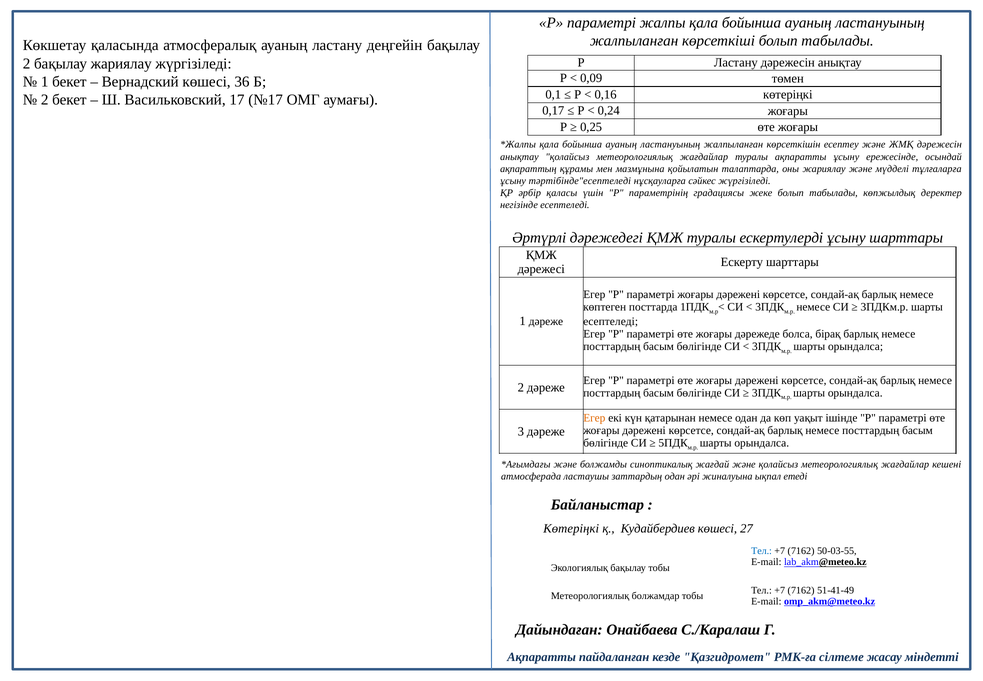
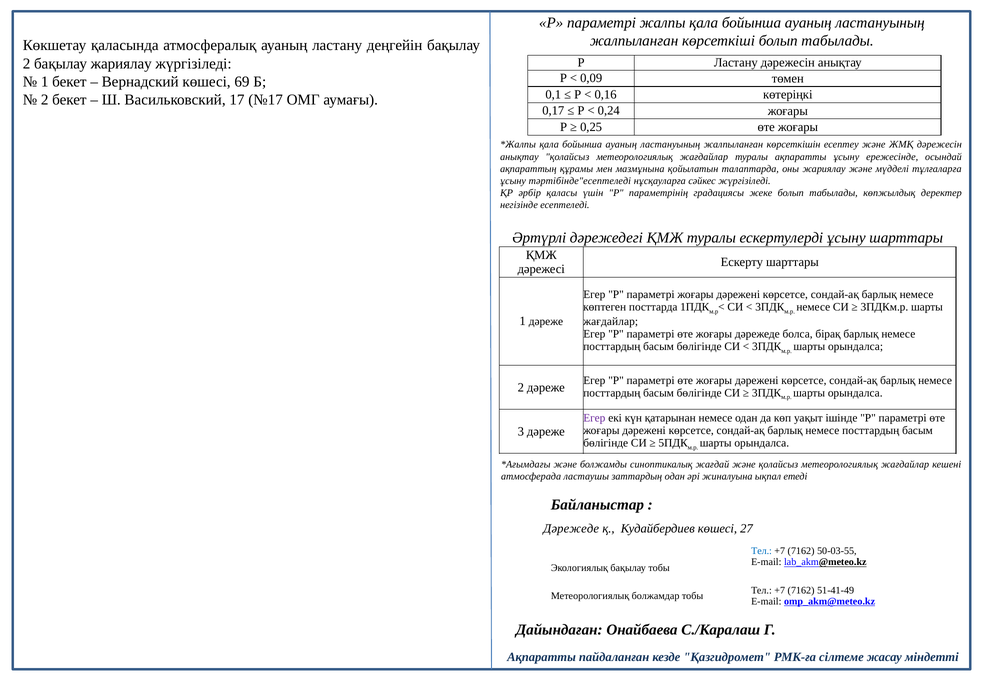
36: 36 -> 69
есептеледі at (611, 321): есептеледі -> жағдайлар
Егер at (594, 418) colour: orange -> purple
Көтеріңкі at (571, 528): Көтеріңкі -> Дәрежеде
